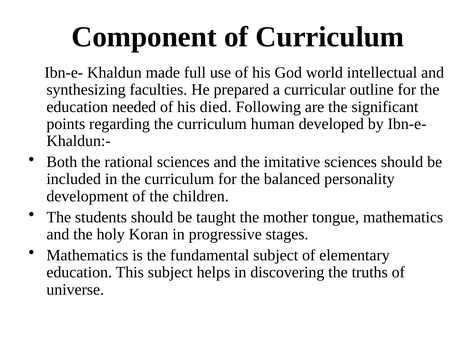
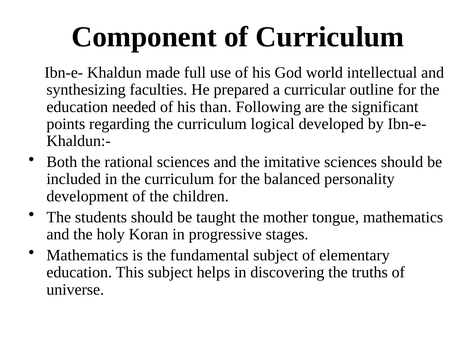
died: died -> than
human: human -> logical
